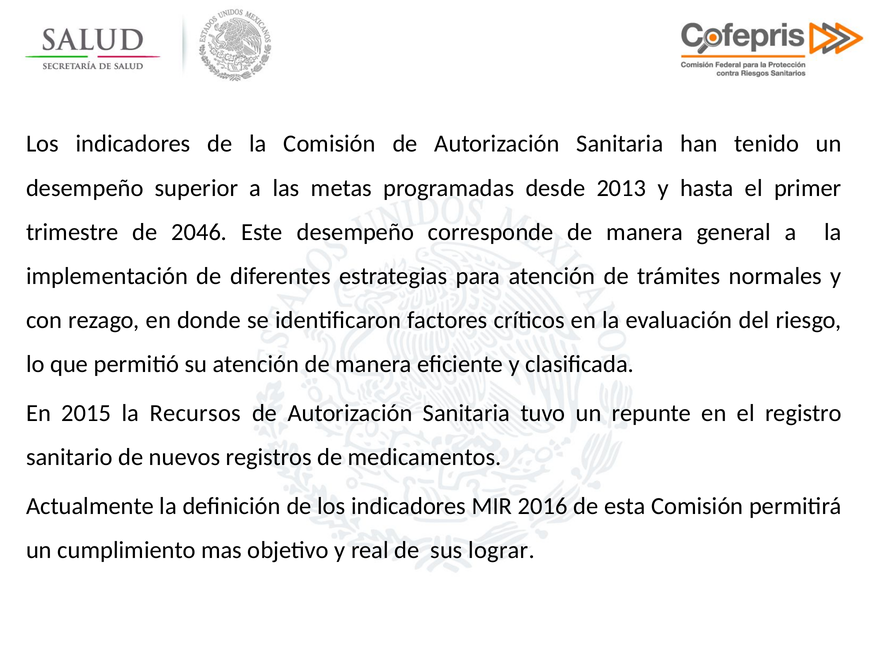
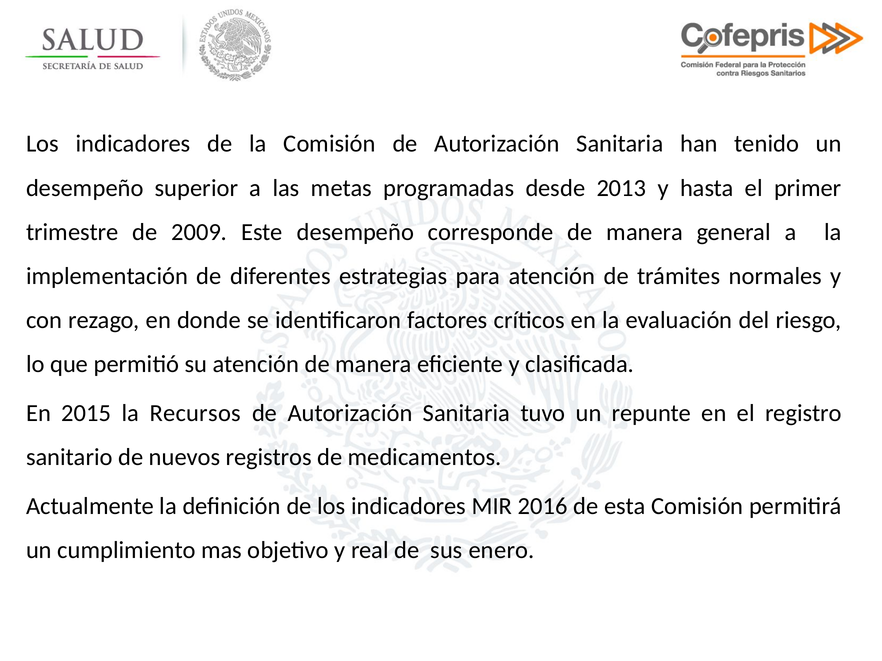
2046: 2046 -> 2009
lograr: lograr -> enero
